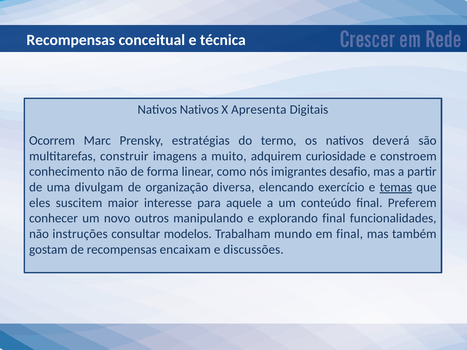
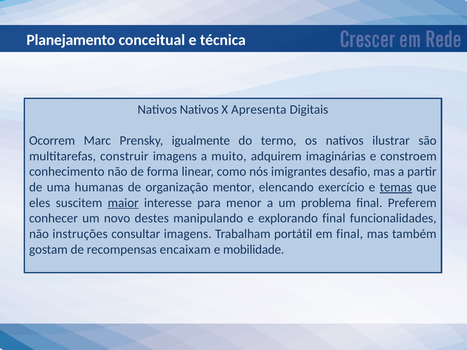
Recompensas at (71, 40): Recompensas -> Planejamento
estratégias: estratégias -> igualmente
deverá: deverá -> ilustrar
curiosidade: curiosidade -> imaginárias
divulgam: divulgam -> humanas
diversa: diversa -> mentor
maior underline: none -> present
aquele: aquele -> menor
conteúdo: conteúdo -> problema
outros: outros -> destes
consultar modelos: modelos -> imagens
mundo: mundo -> portátil
discussões: discussões -> mobilidade
